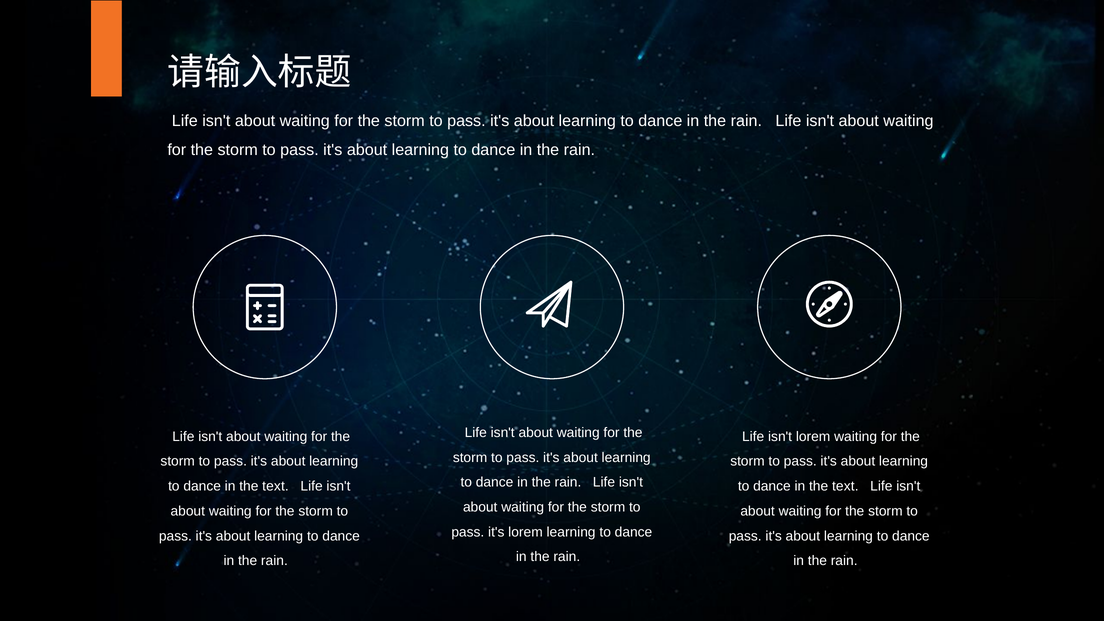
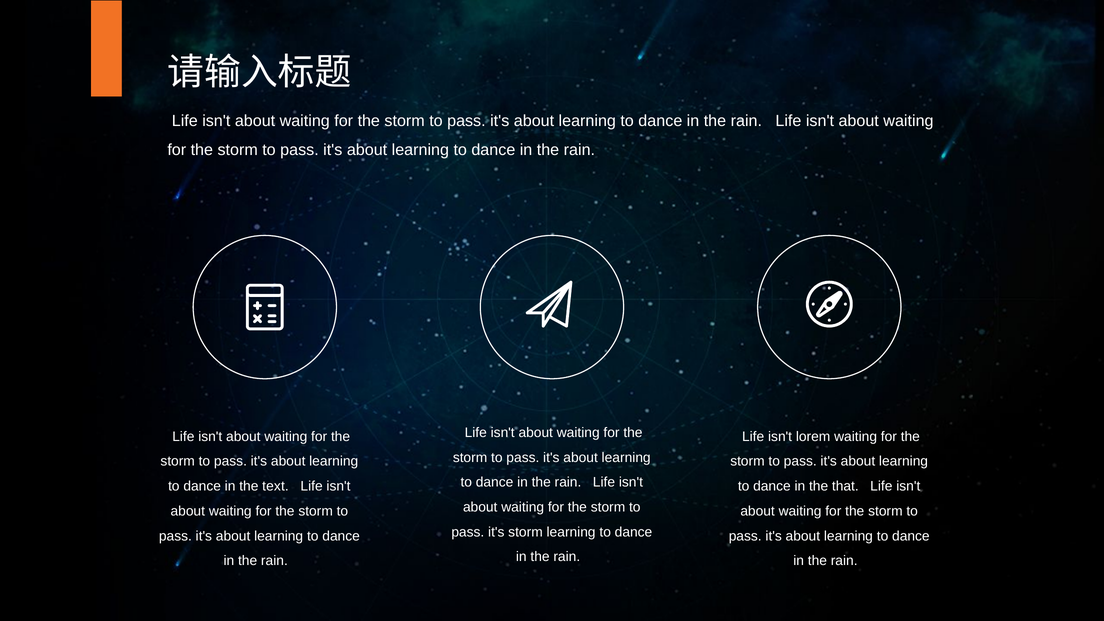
text at (845, 486): text -> that
it's lorem: lorem -> storm
